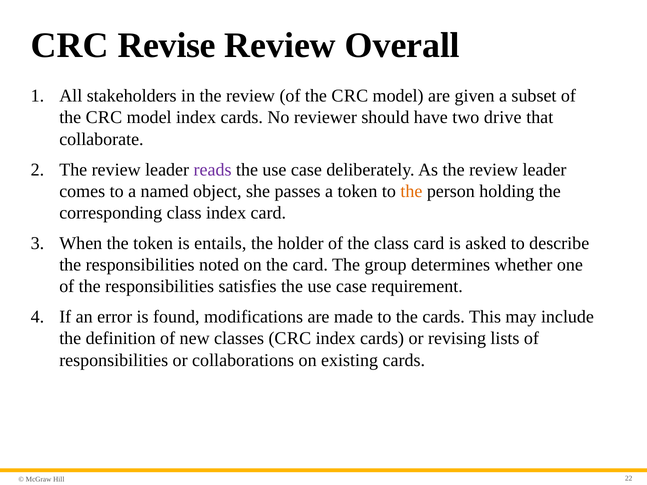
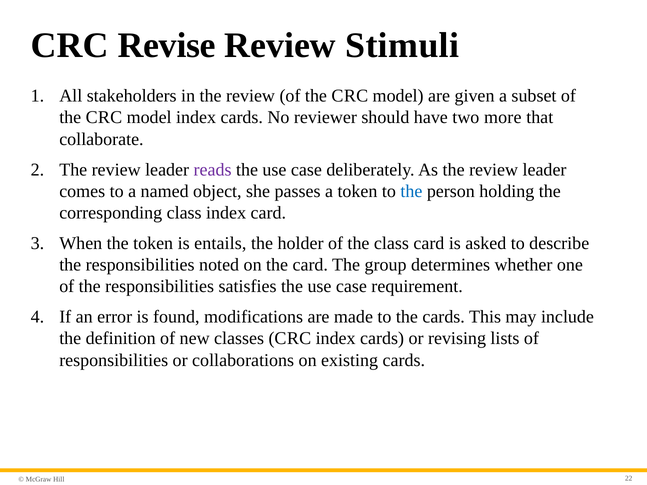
Overall: Overall -> Stimuli
drive: drive -> more
the at (411, 191) colour: orange -> blue
